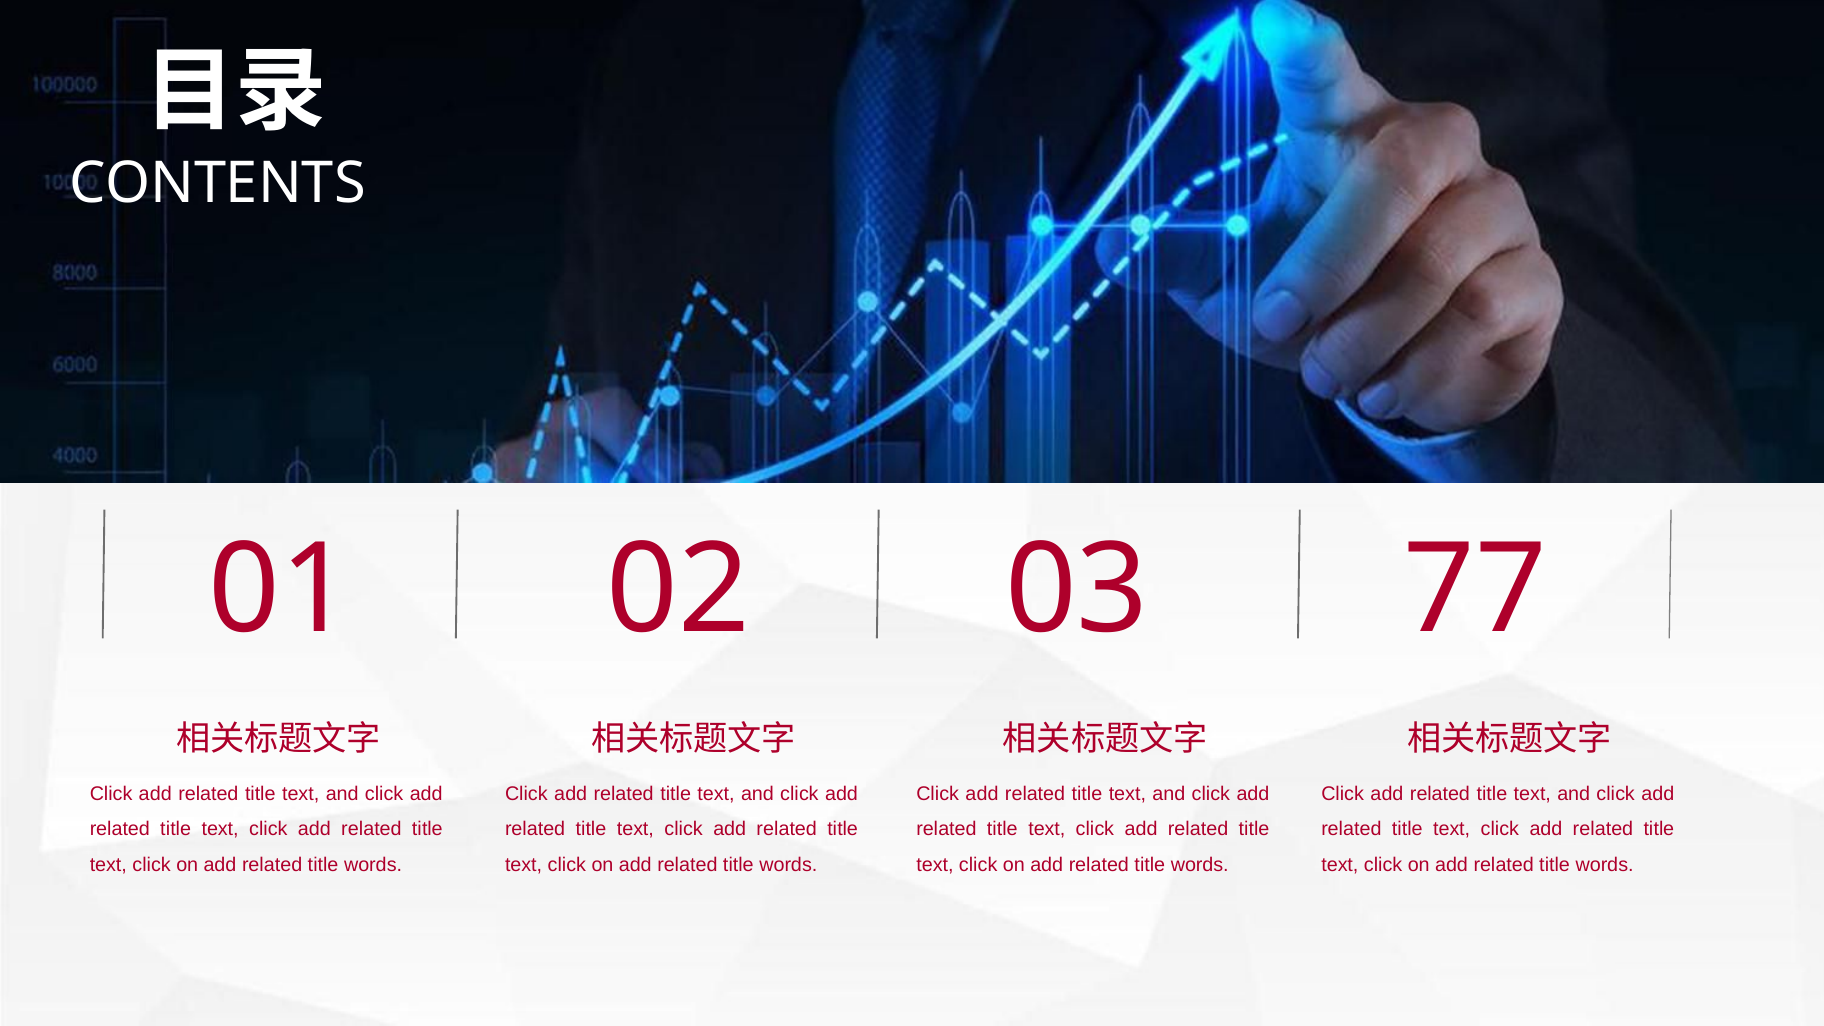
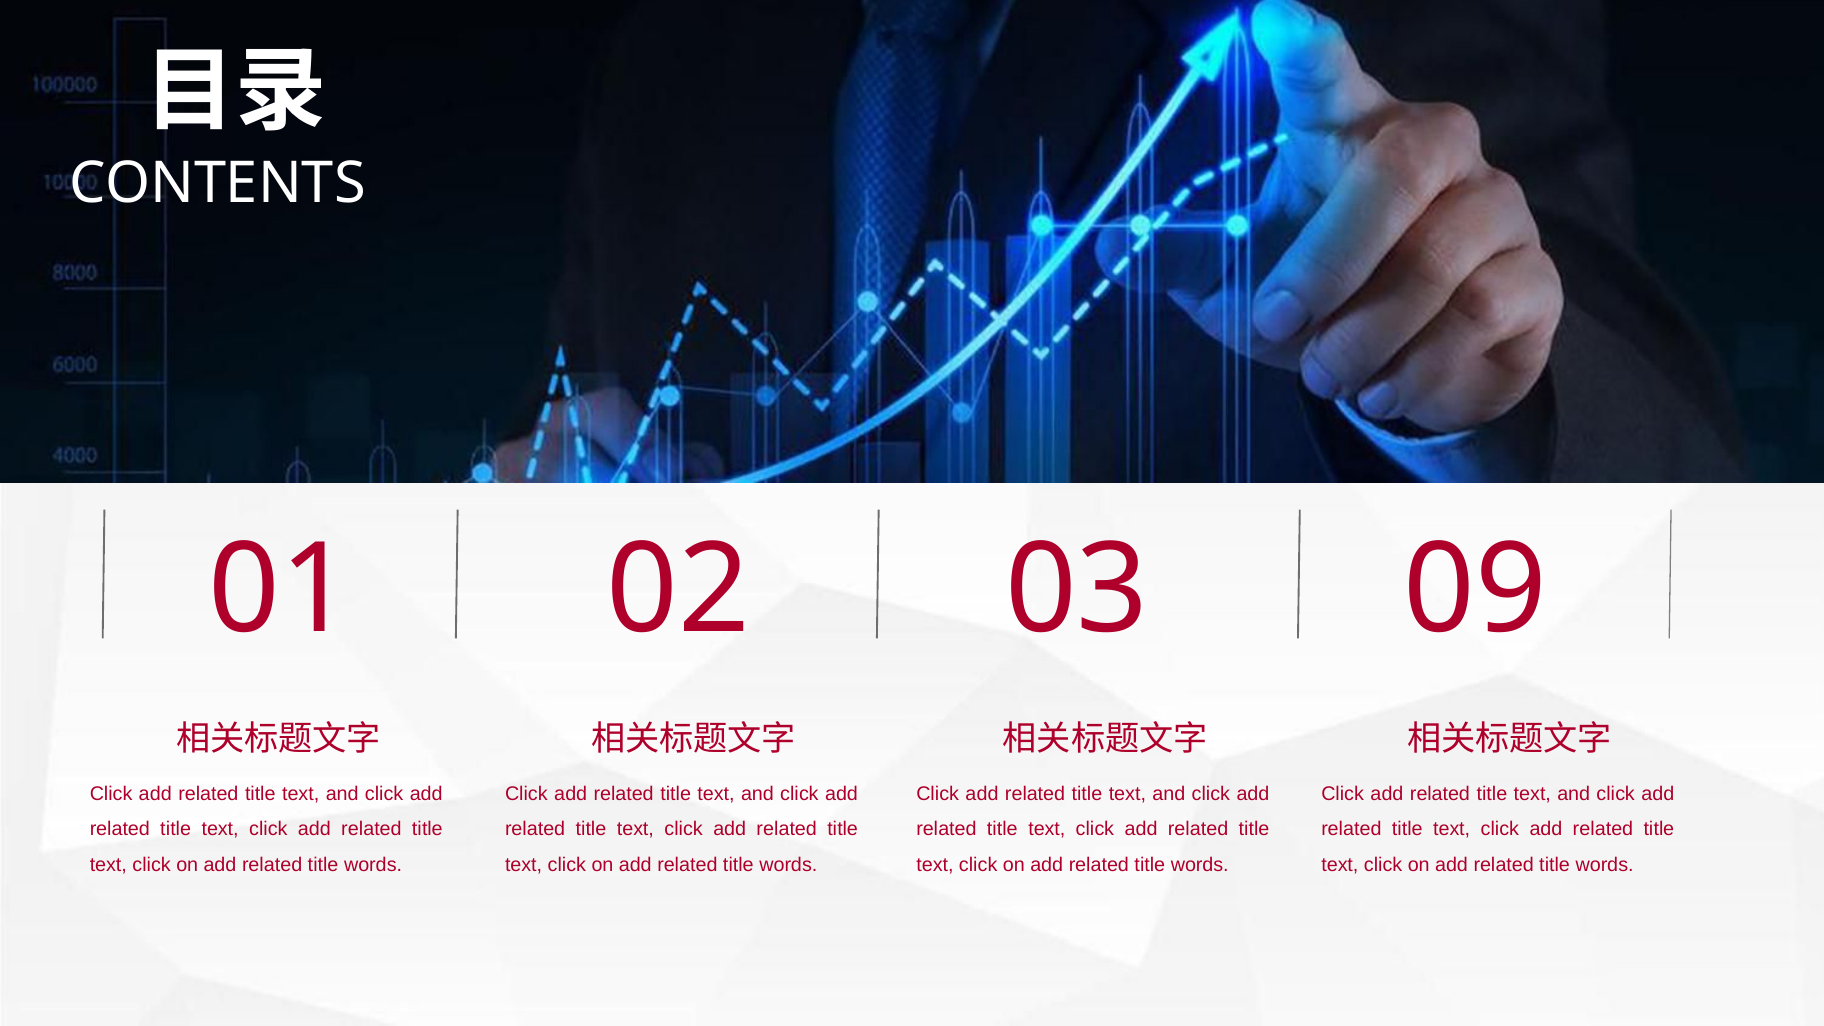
77: 77 -> 09
